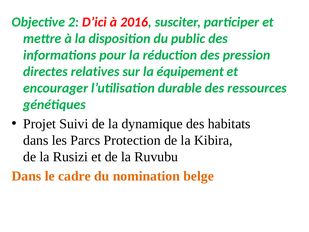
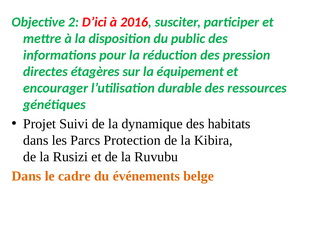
relatives: relatives -> étagères
nomination: nomination -> événements
